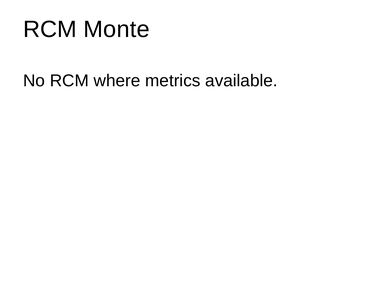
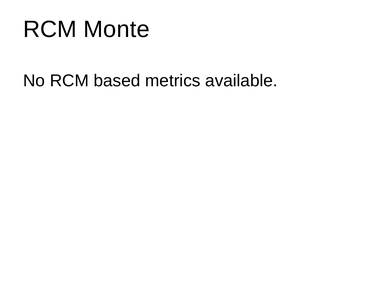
where: where -> based
